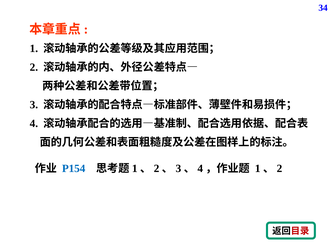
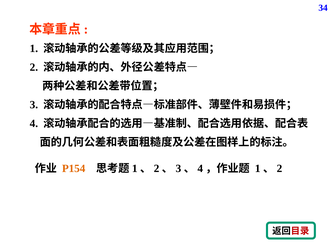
P154 colour: blue -> orange
